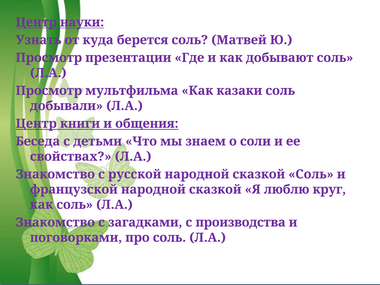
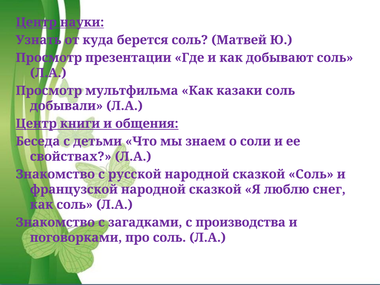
круг: круг -> снег
